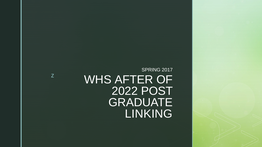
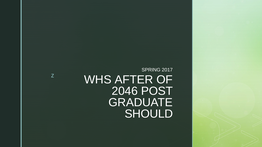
2022: 2022 -> 2046
LINKING: LINKING -> SHOULD
